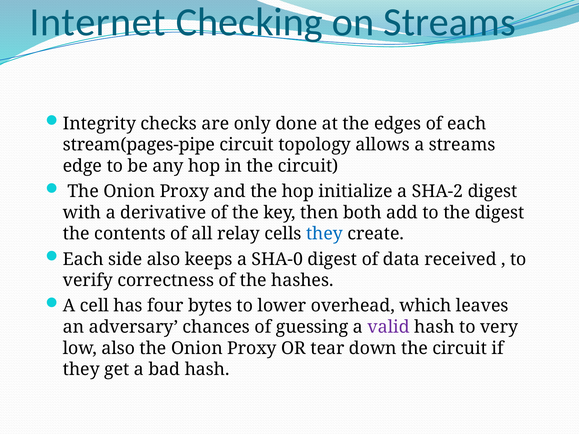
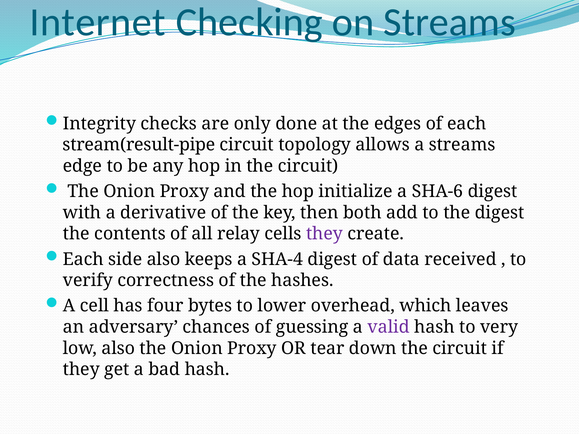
stream(pages-pipe: stream(pages-pipe -> stream(result-pipe
SHA-2: SHA-2 -> SHA-6
they at (324, 234) colour: blue -> purple
SHA-0: SHA-0 -> SHA-4
